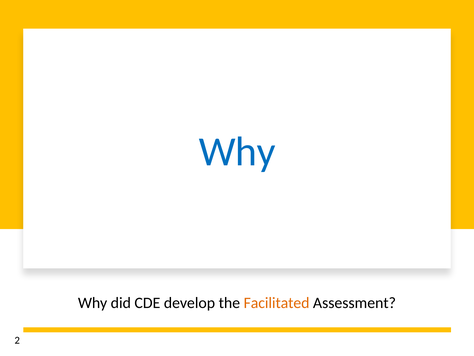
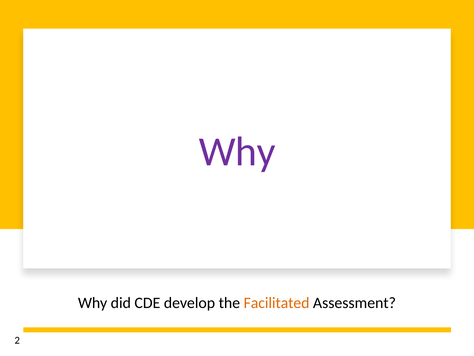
Why at (237, 152) colour: blue -> purple
